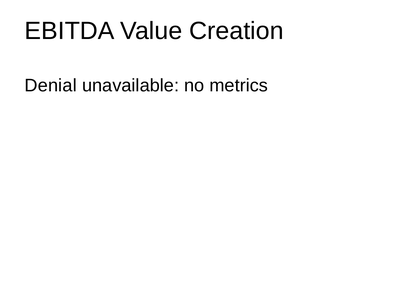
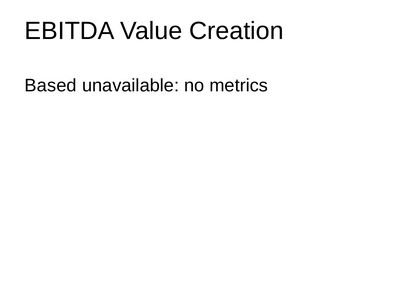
Denial: Denial -> Based
